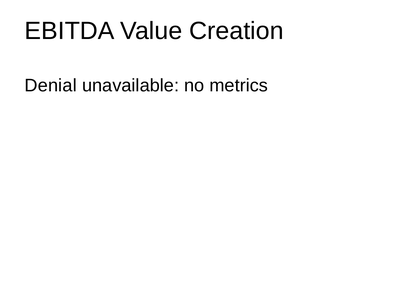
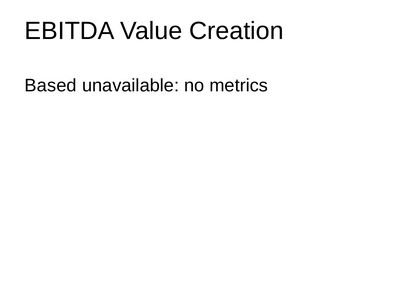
Denial: Denial -> Based
